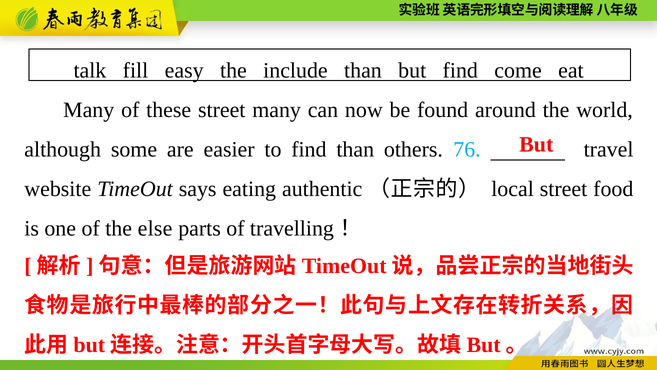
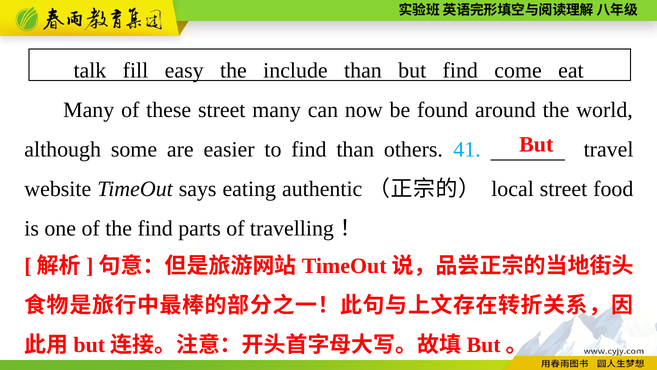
76: 76 -> 41
the else: else -> find
